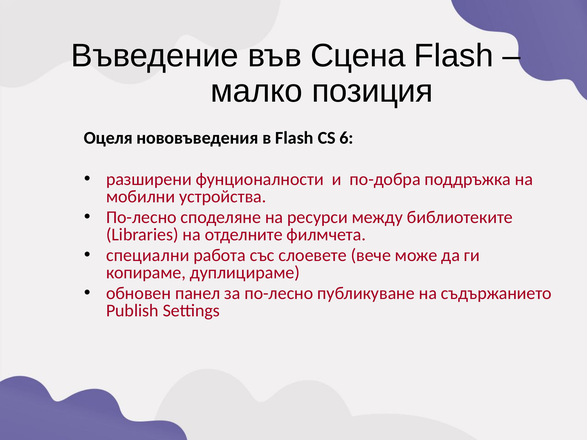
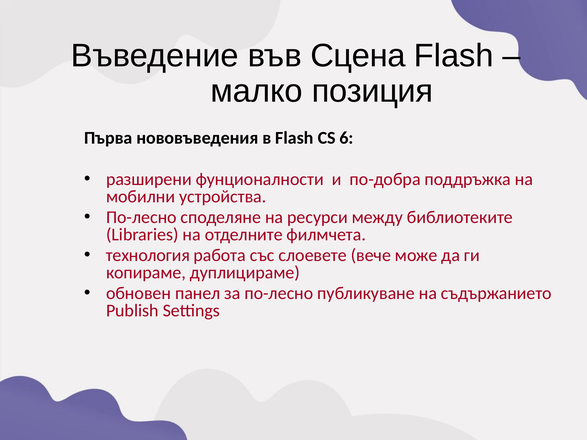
Оцеля: Оцеля -> Първа
специални: специални -> технология
